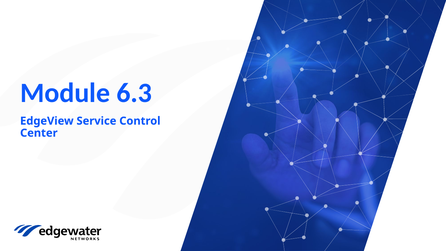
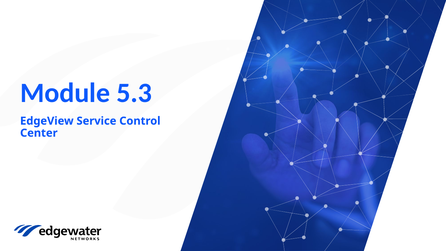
6.3: 6.3 -> 5.3
